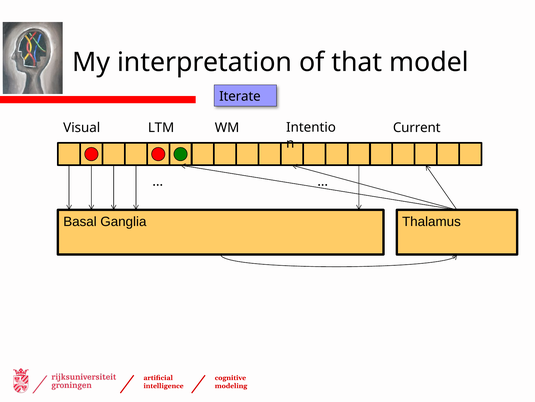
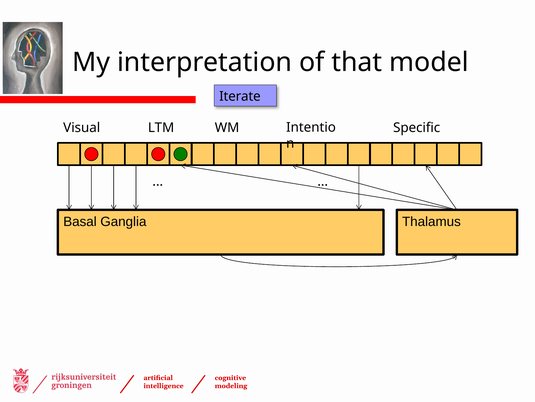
Current: Current -> Specific
